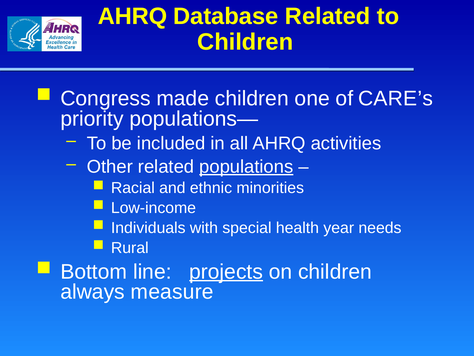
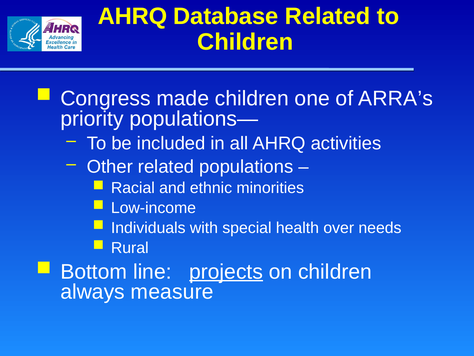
CARE’s: CARE’s -> ARRA’s
populations underline: present -> none
year: year -> over
